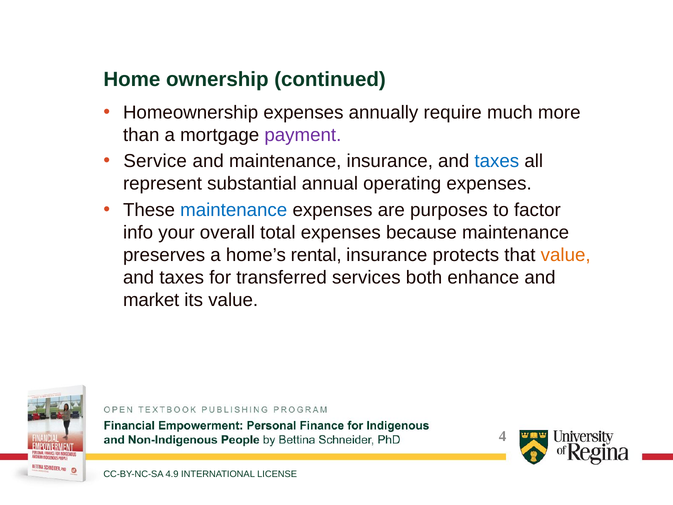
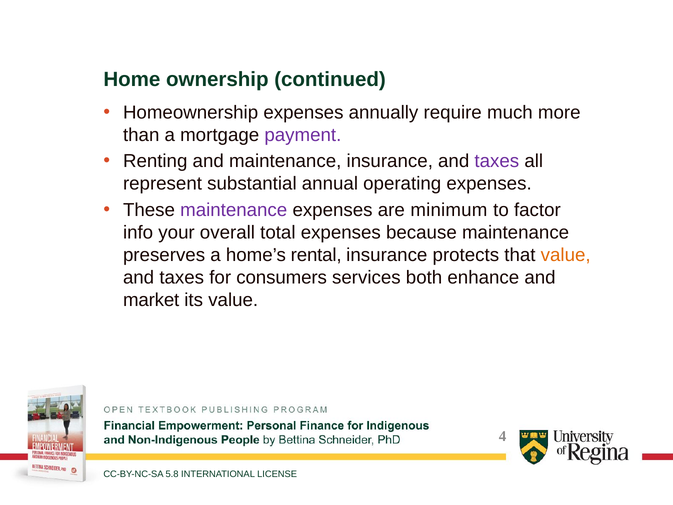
Service: Service -> Renting
taxes at (497, 161) colour: blue -> purple
maintenance at (234, 210) colour: blue -> purple
purposes: purposes -> minimum
transferred: transferred -> consumers
4.9: 4.9 -> 5.8
